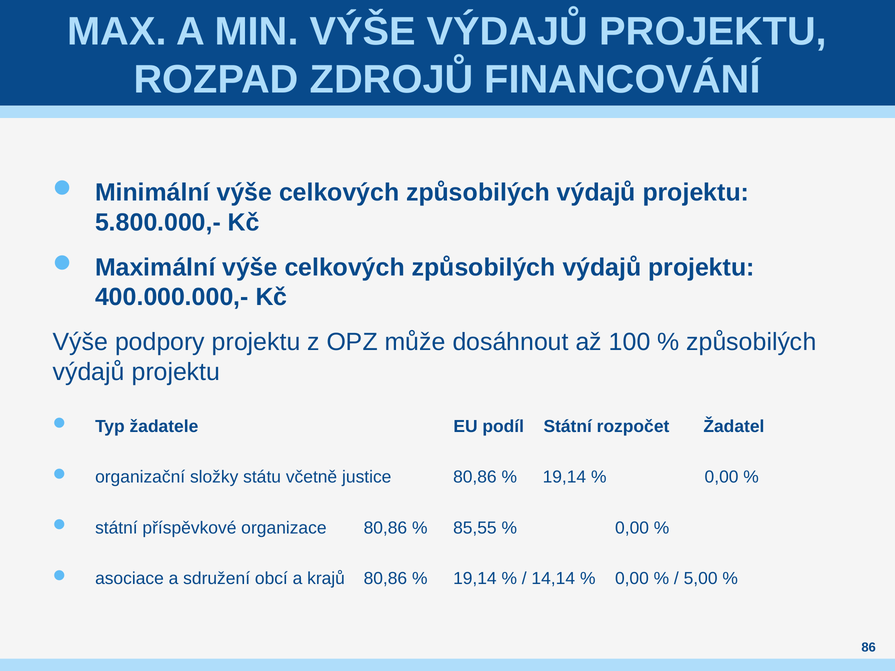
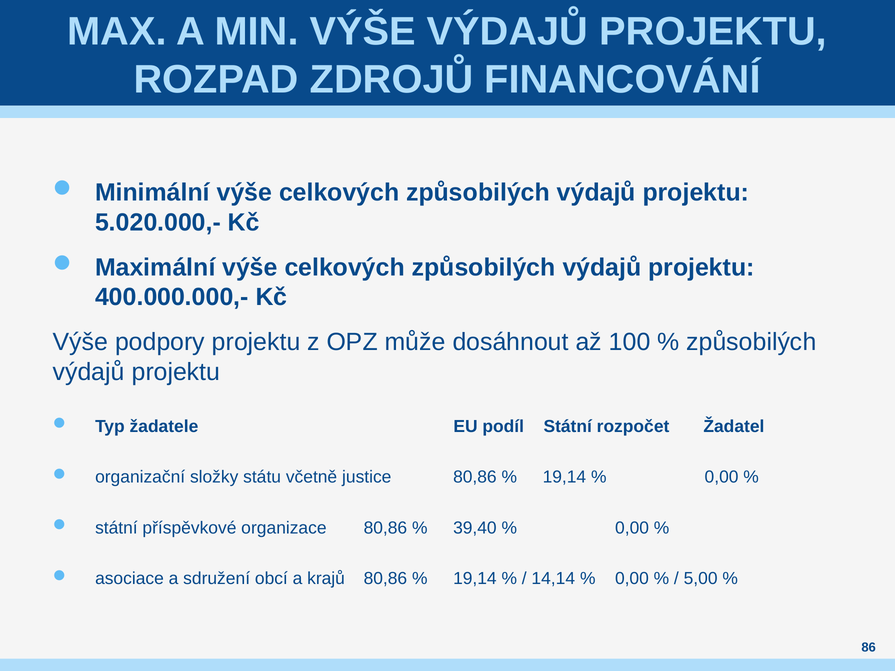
5.800.000,-: 5.800.000,- -> 5.020.000,-
85,55: 85,55 -> 39,40
